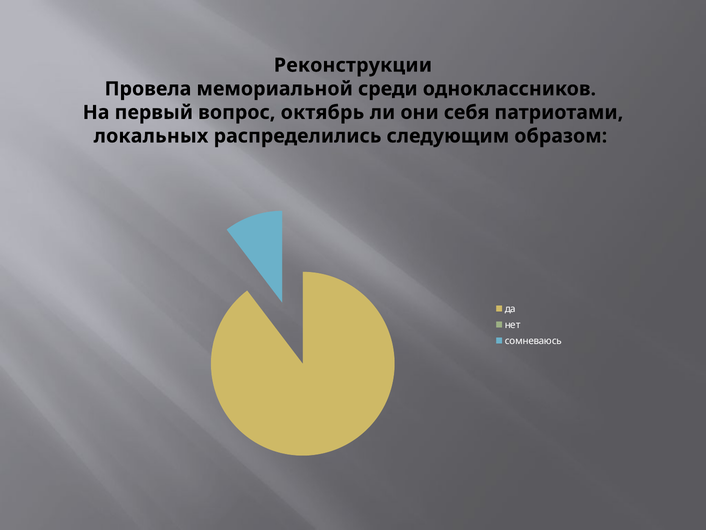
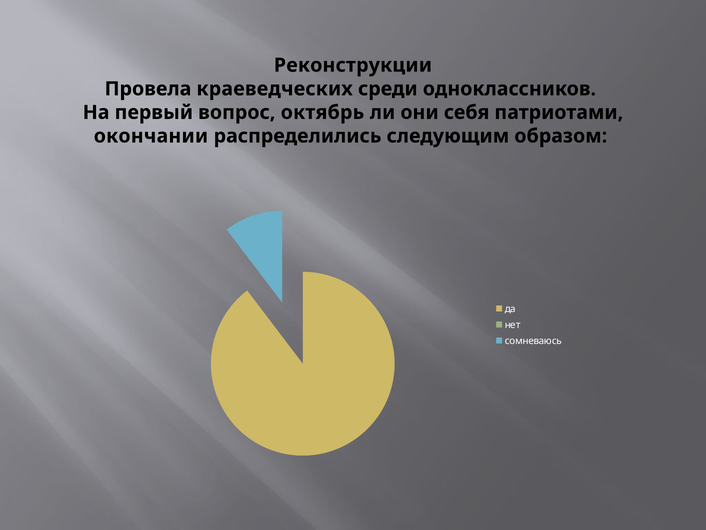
мемориальной: мемориальной -> краеведческих
локальных: локальных -> окончании
